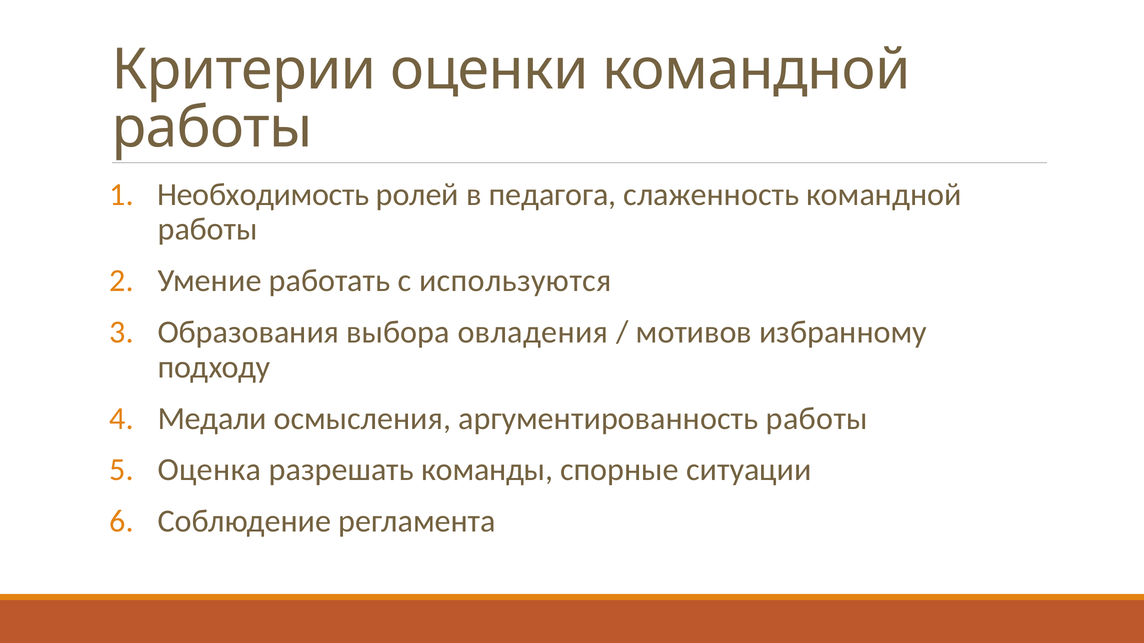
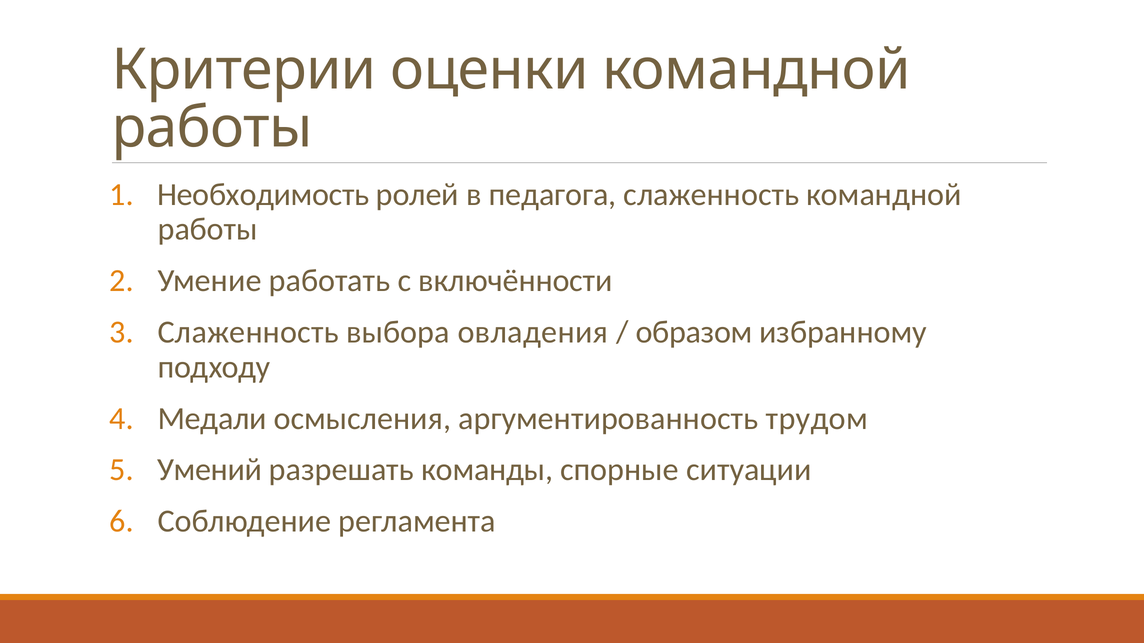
используются: используются -> включённости
Образования at (248, 332): Образования -> Слаженность
мотивов: мотивов -> образом
аргументированность работы: работы -> трудом
Оценка: Оценка -> Умений
